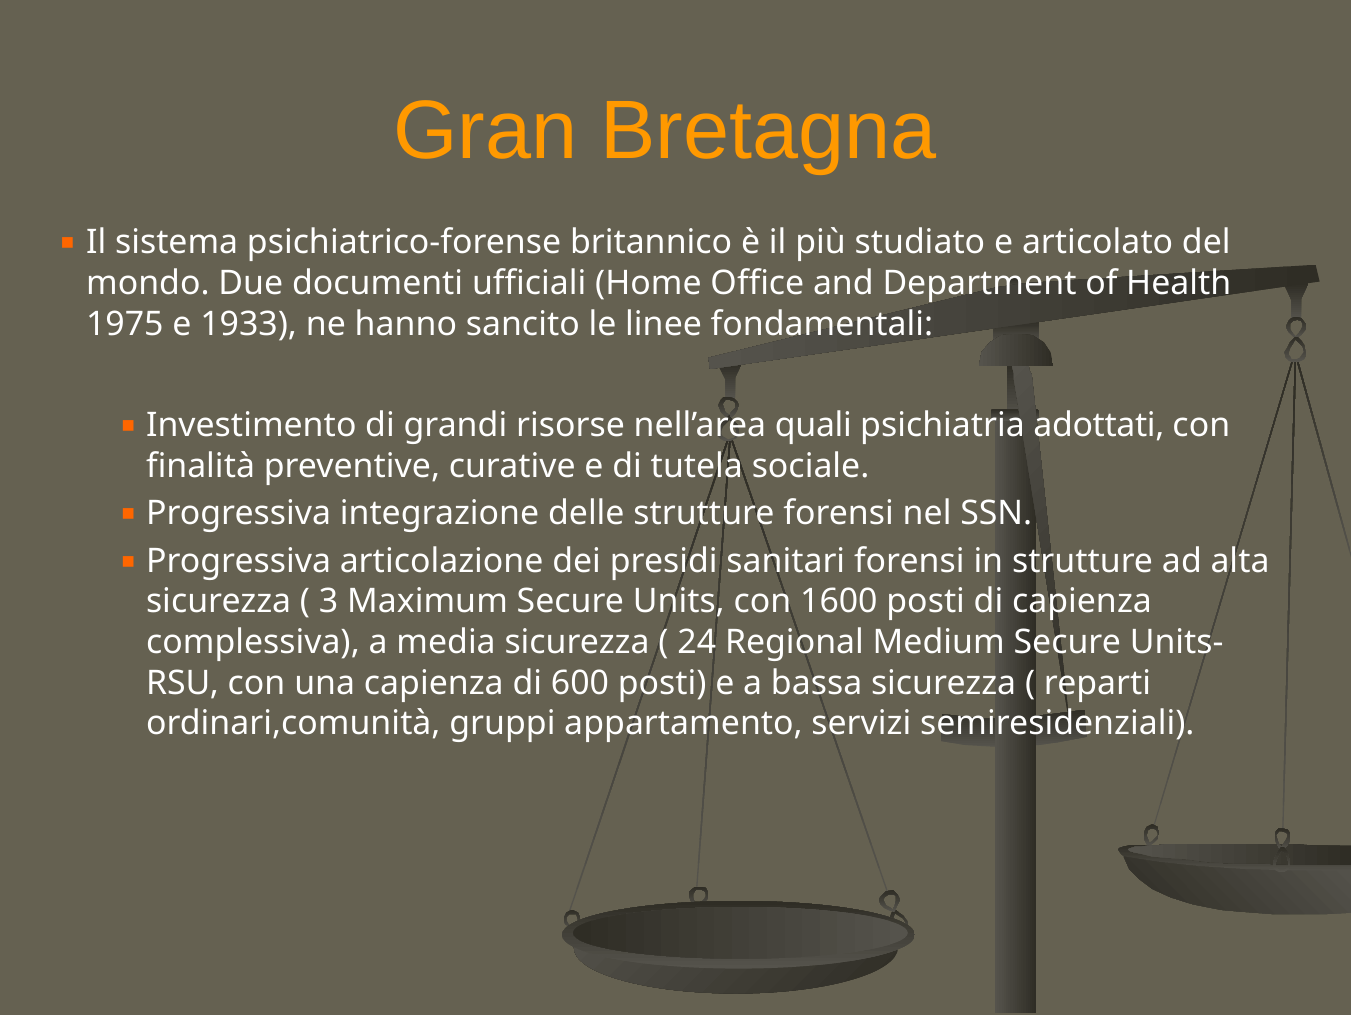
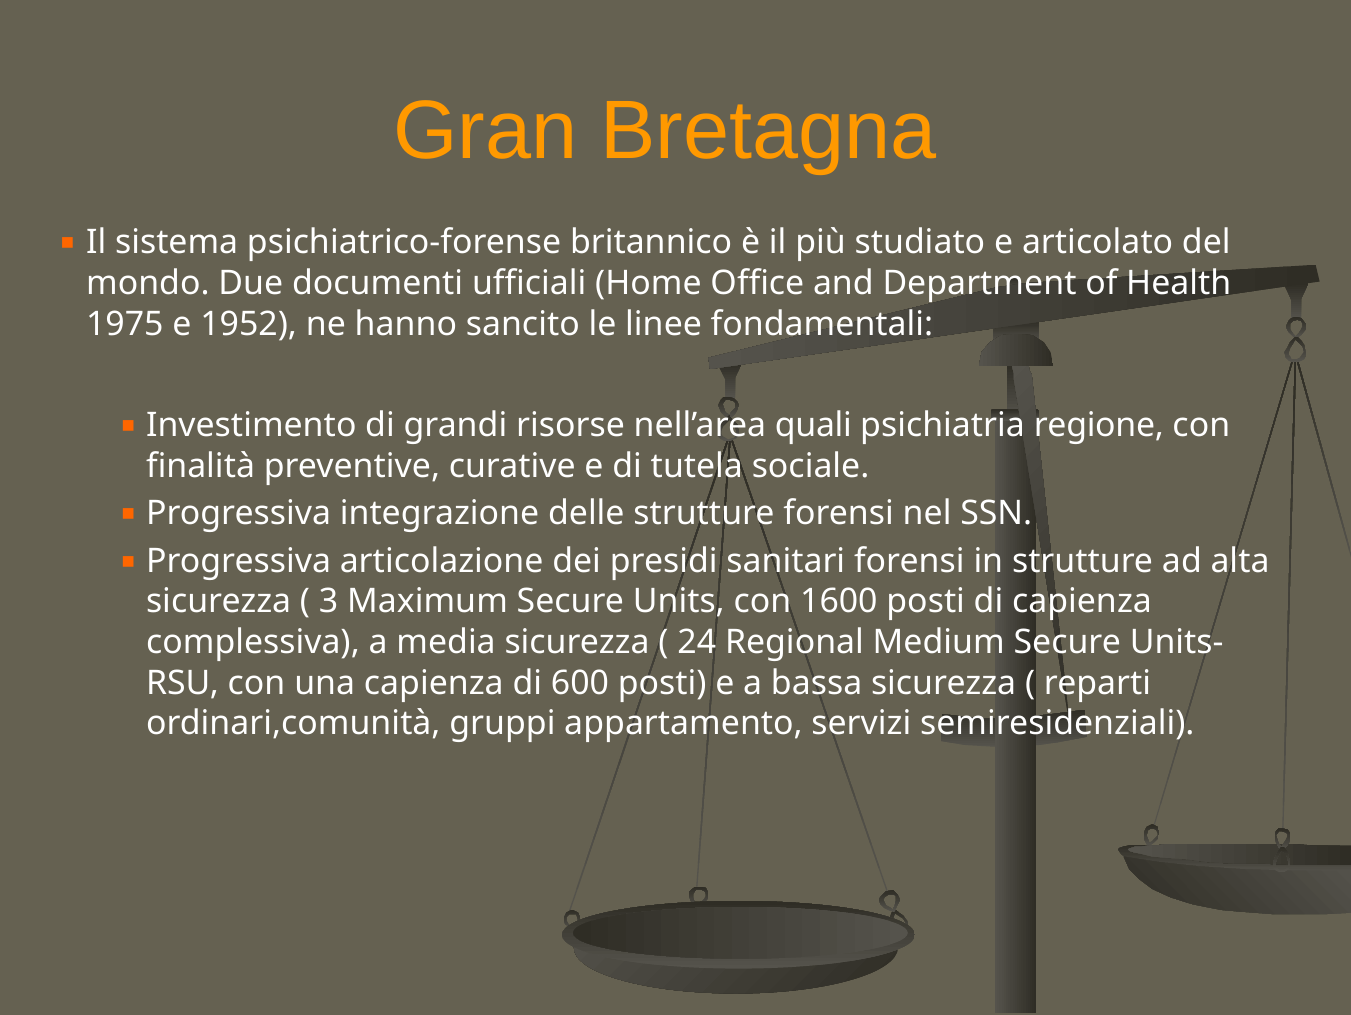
1933: 1933 -> 1952
adottati: adottati -> regione
